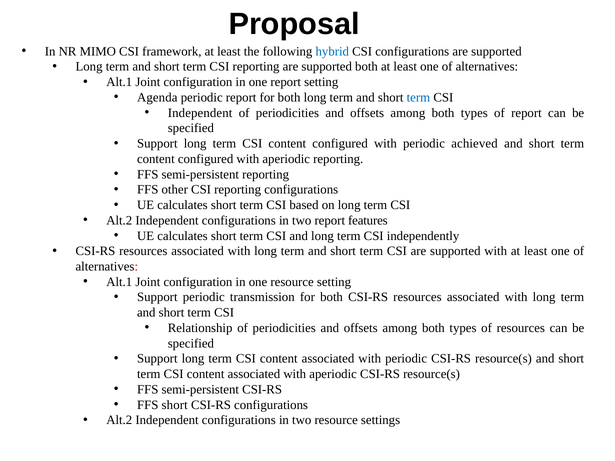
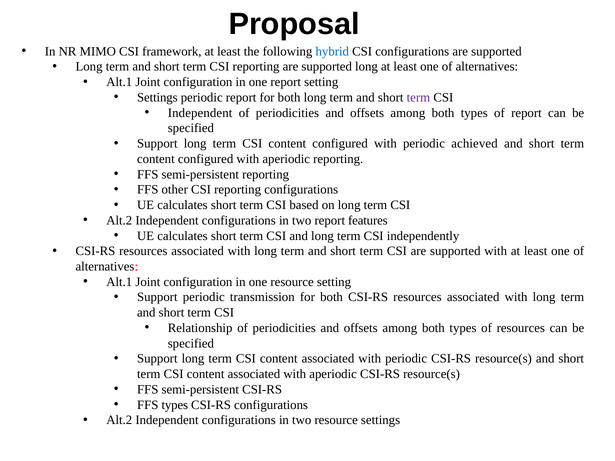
supported both: both -> long
Agenda at (157, 98): Agenda -> Settings
term at (418, 98) colour: blue -> purple
FFS short: short -> types
